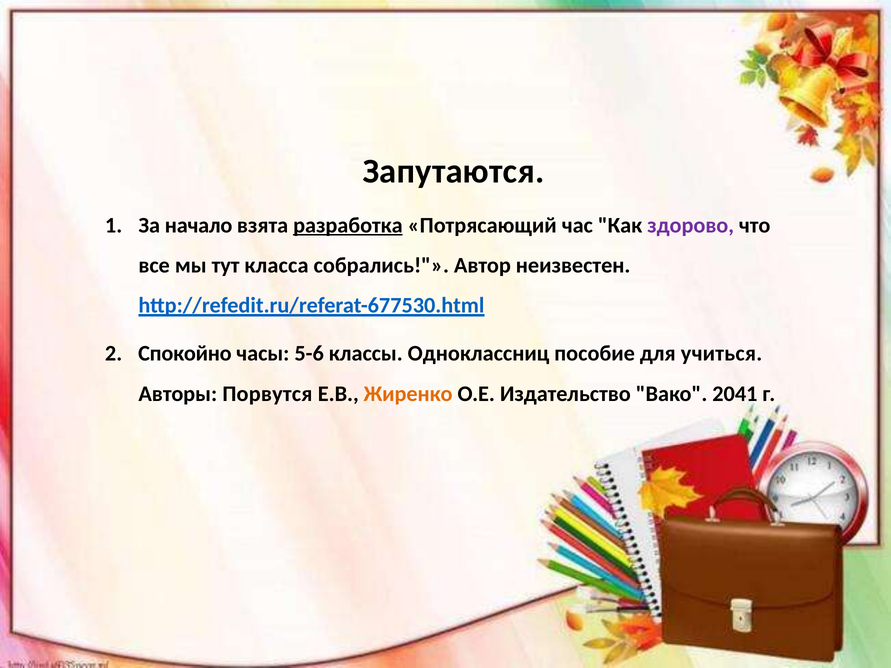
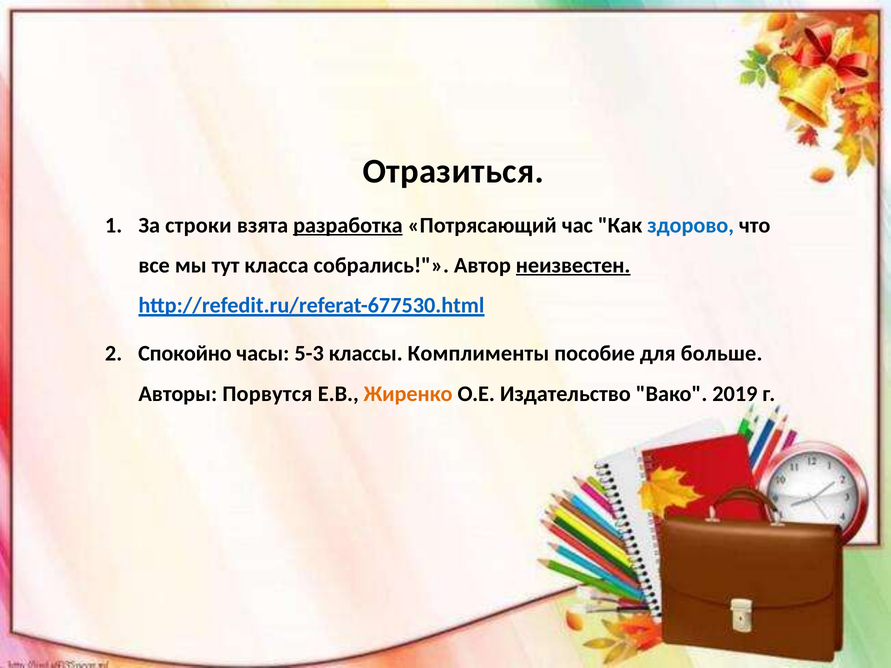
Запутаются: Запутаются -> Отразиться
начало: начало -> строки
здорово colour: purple -> blue
неизвестен underline: none -> present
5-6: 5-6 -> 5-3
Одноклассниц: Одноклассниц -> Комплименты
учиться: учиться -> больше
2041: 2041 -> 2019
